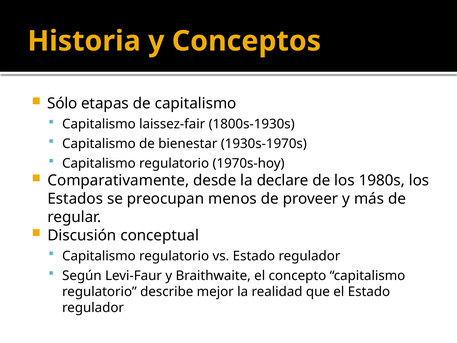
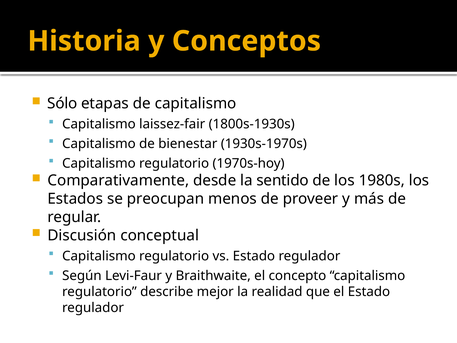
declare: declare -> sentido
